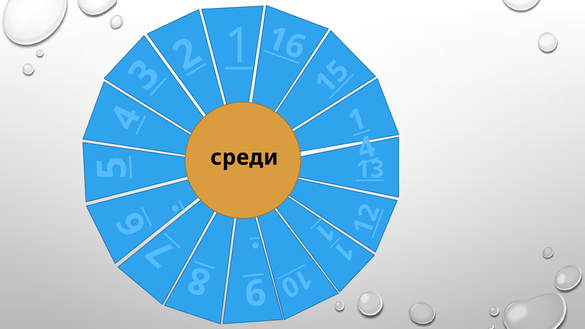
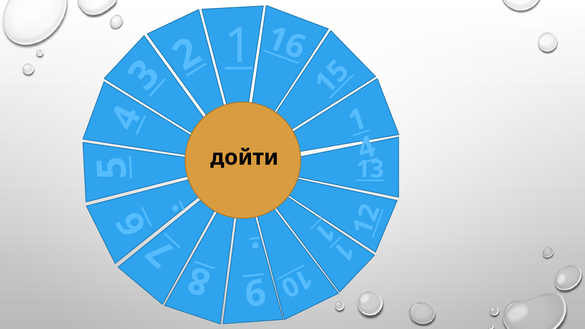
среди: среди -> дойти
